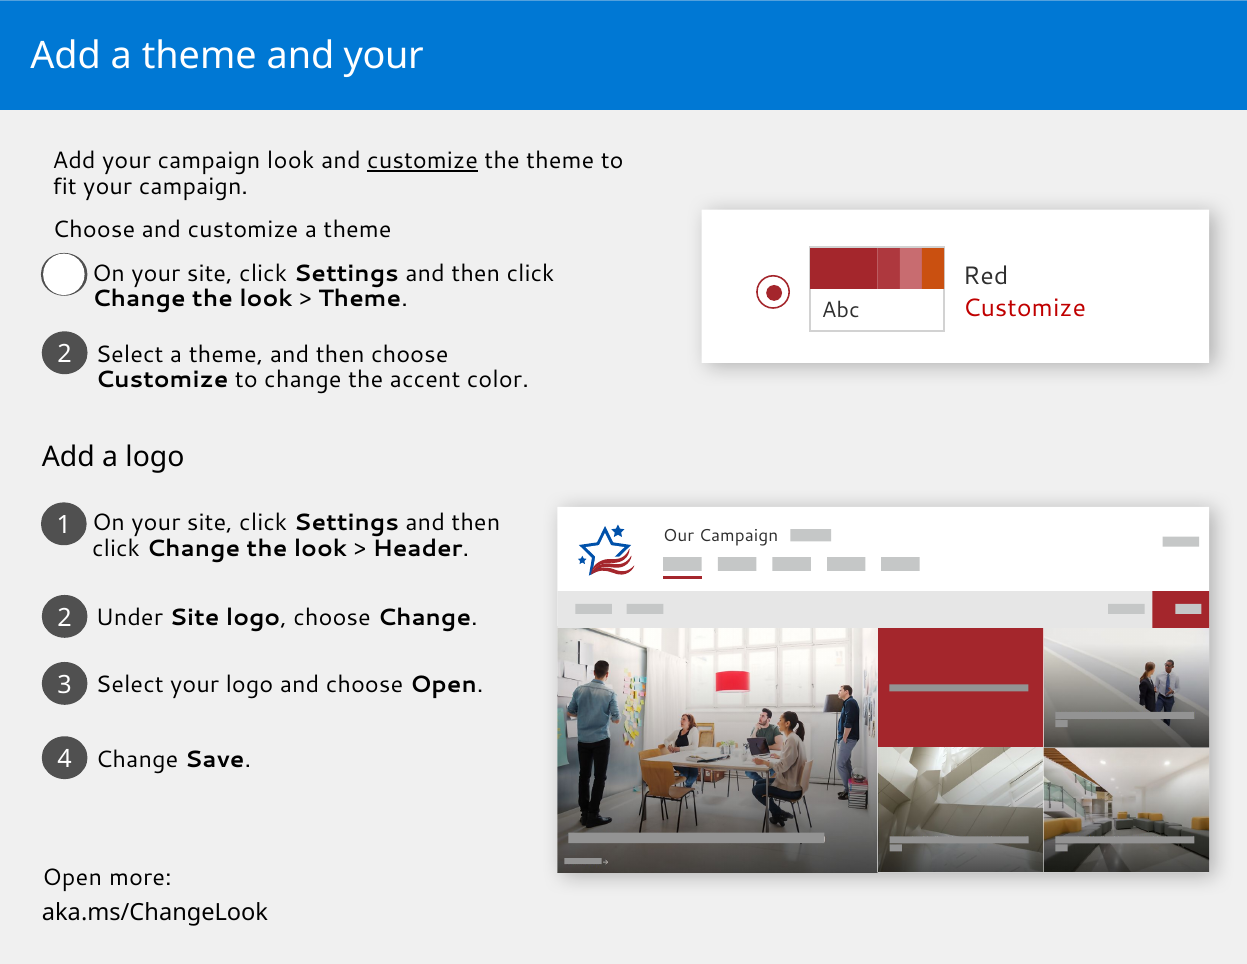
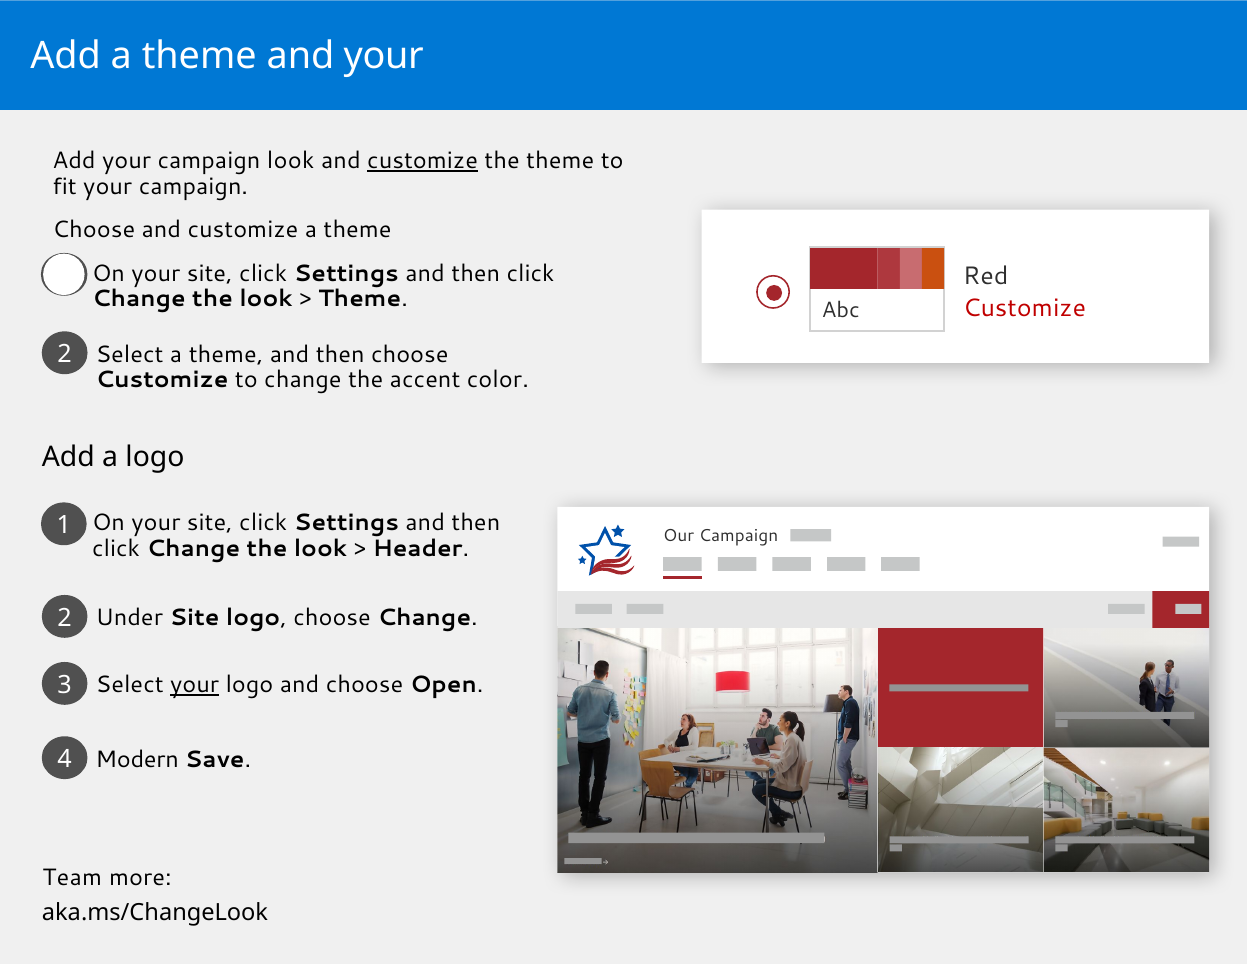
your at (195, 685) underline: none -> present
4 Change: Change -> Modern
Open at (72, 878): Open -> Team
